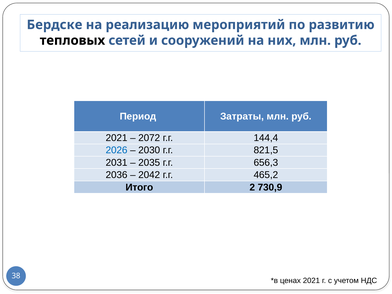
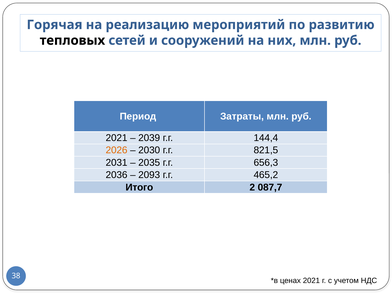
Бердске: Бердске -> Горячая
2072: 2072 -> 2039
2026 colour: blue -> orange
2042: 2042 -> 2093
730,9: 730,9 -> 087,7
